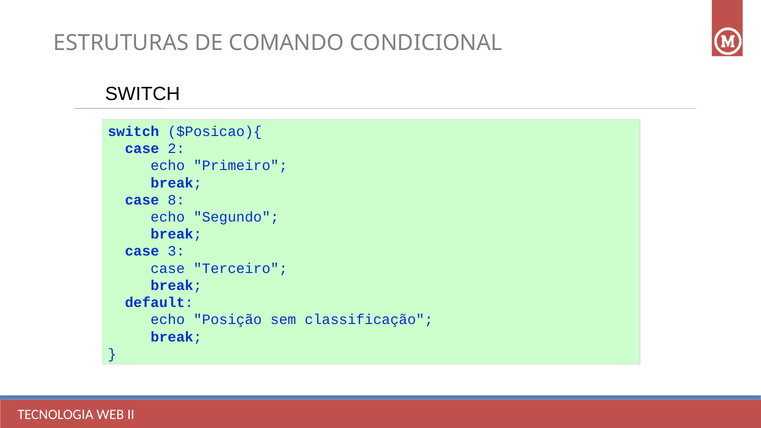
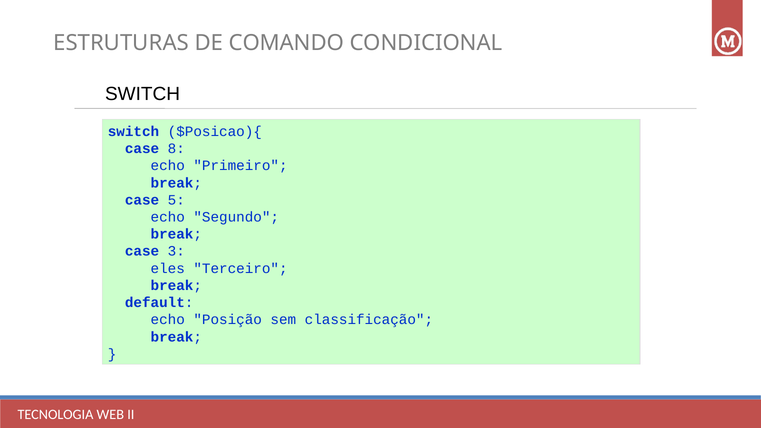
2: 2 -> 8
8: 8 -> 5
case at (168, 268): case -> eles
